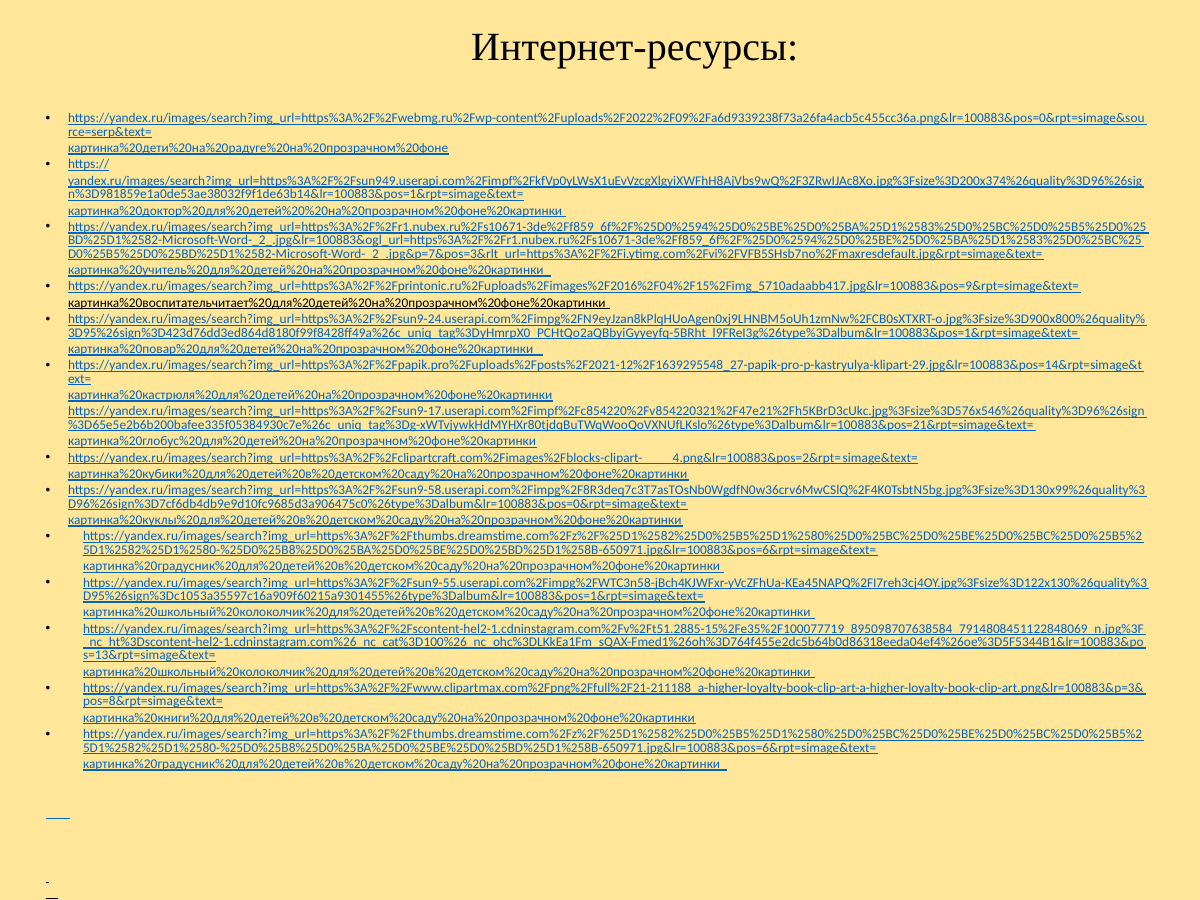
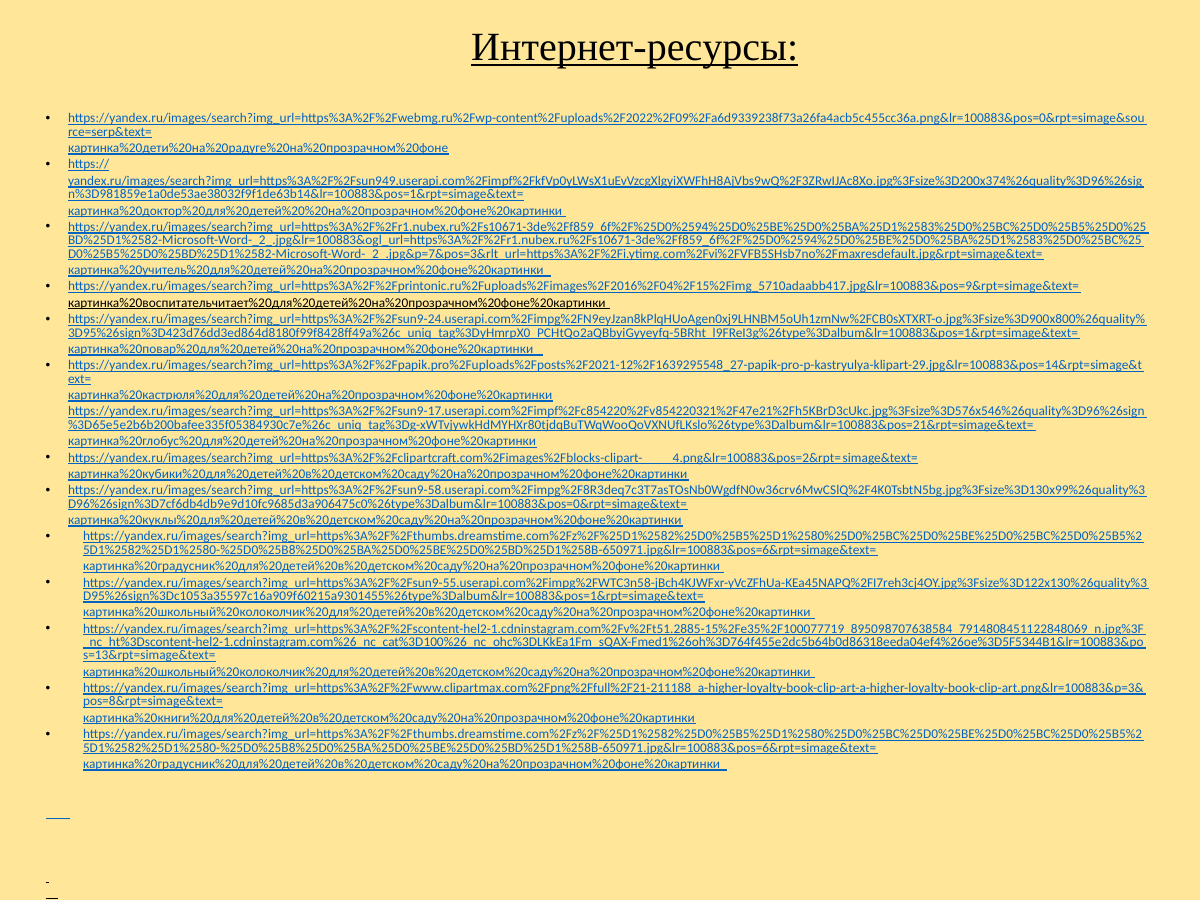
Интернет-ресурсы underline: none -> present
